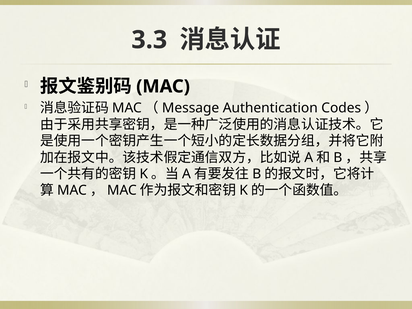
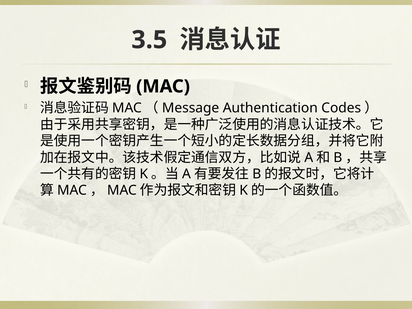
3.3: 3.3 -> 3.5
